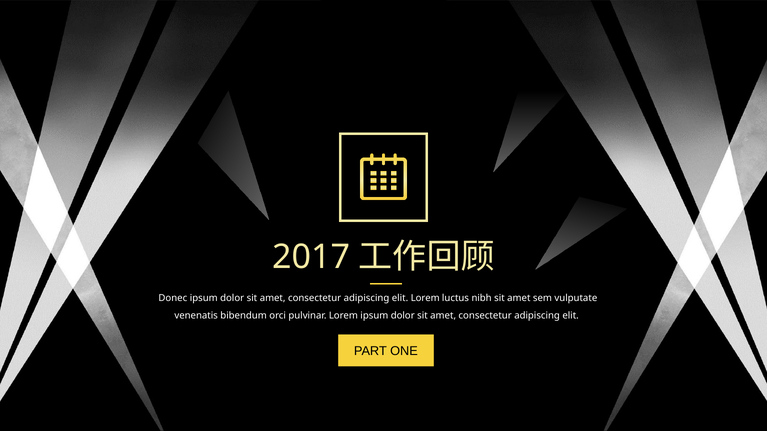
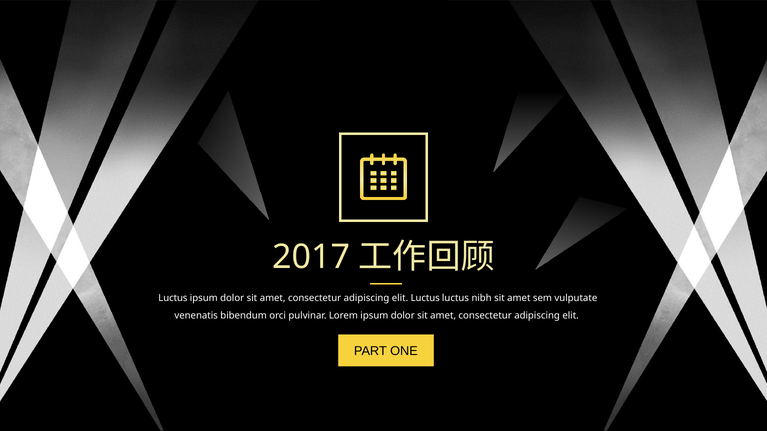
Donec at (173, 298): Donec -> Luctus
elit Lorem: Lorem -> Luctus
